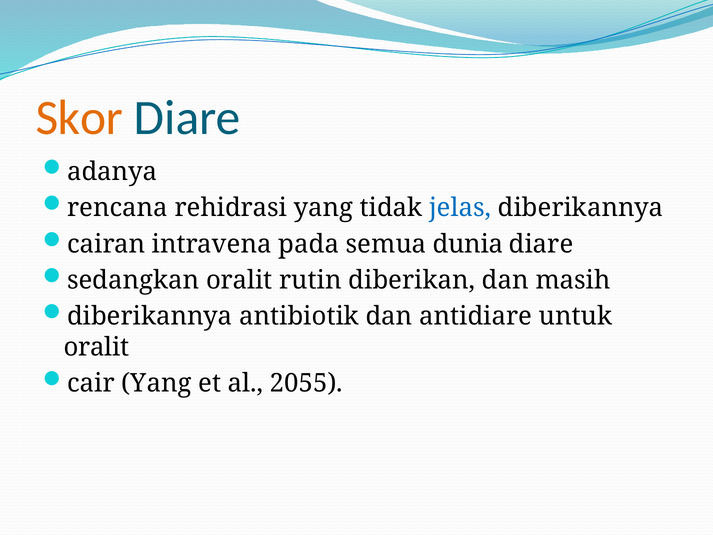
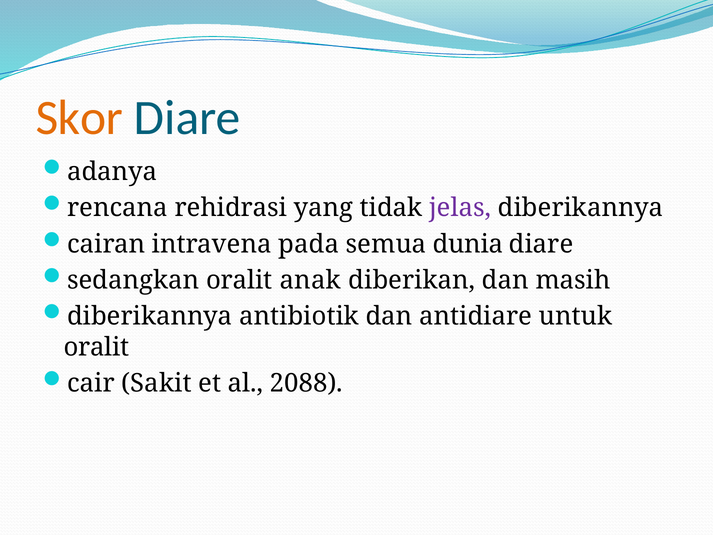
jelas colour: blue -> purple
rutin: rutin -> anak
cair Yang: Yang -> Sakit
2055: 2055 -> 2088
